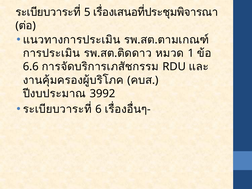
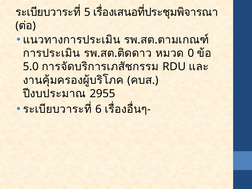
1: 1 -> 0
6.6: 6.6 -> 5.0
3992: 3992 -> 2955
